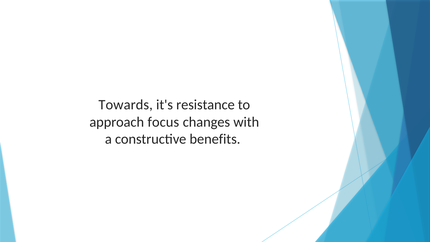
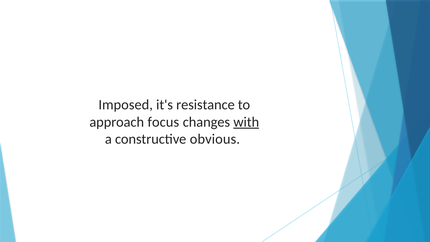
Towards: Towards -> Imposed
with underline: none -> present
benefits: benefits -> obvious
